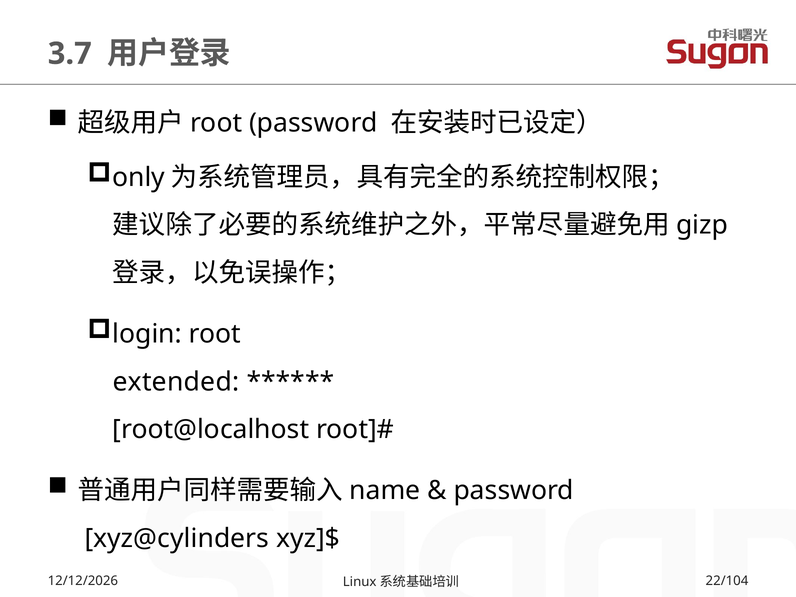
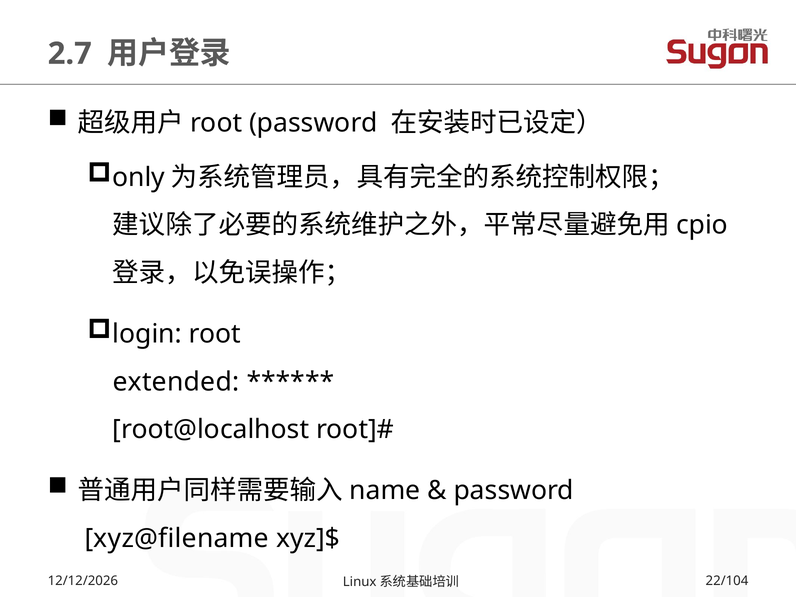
3.7: 3.7 -> 2.7
gizp: gizp -> cpio
xyz@cylinders: xyz@cylinders -> xyz@filename
